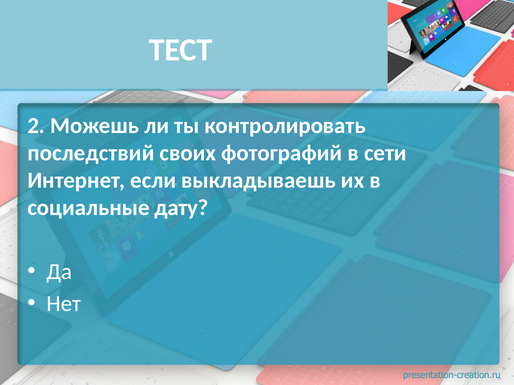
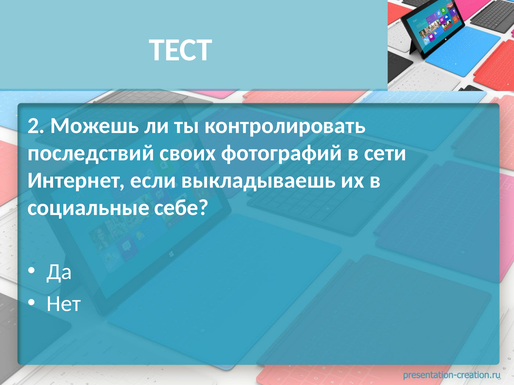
дату: дату -> себе
